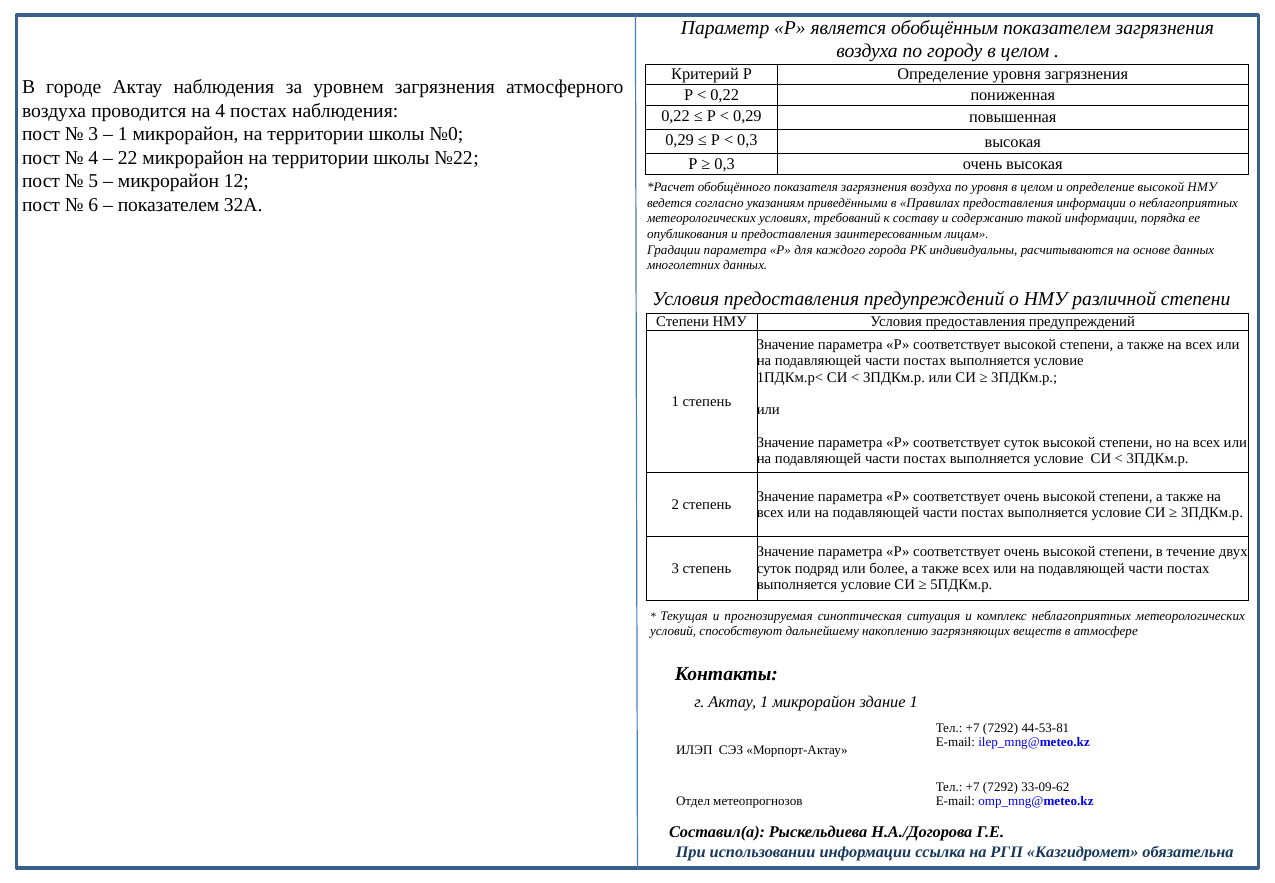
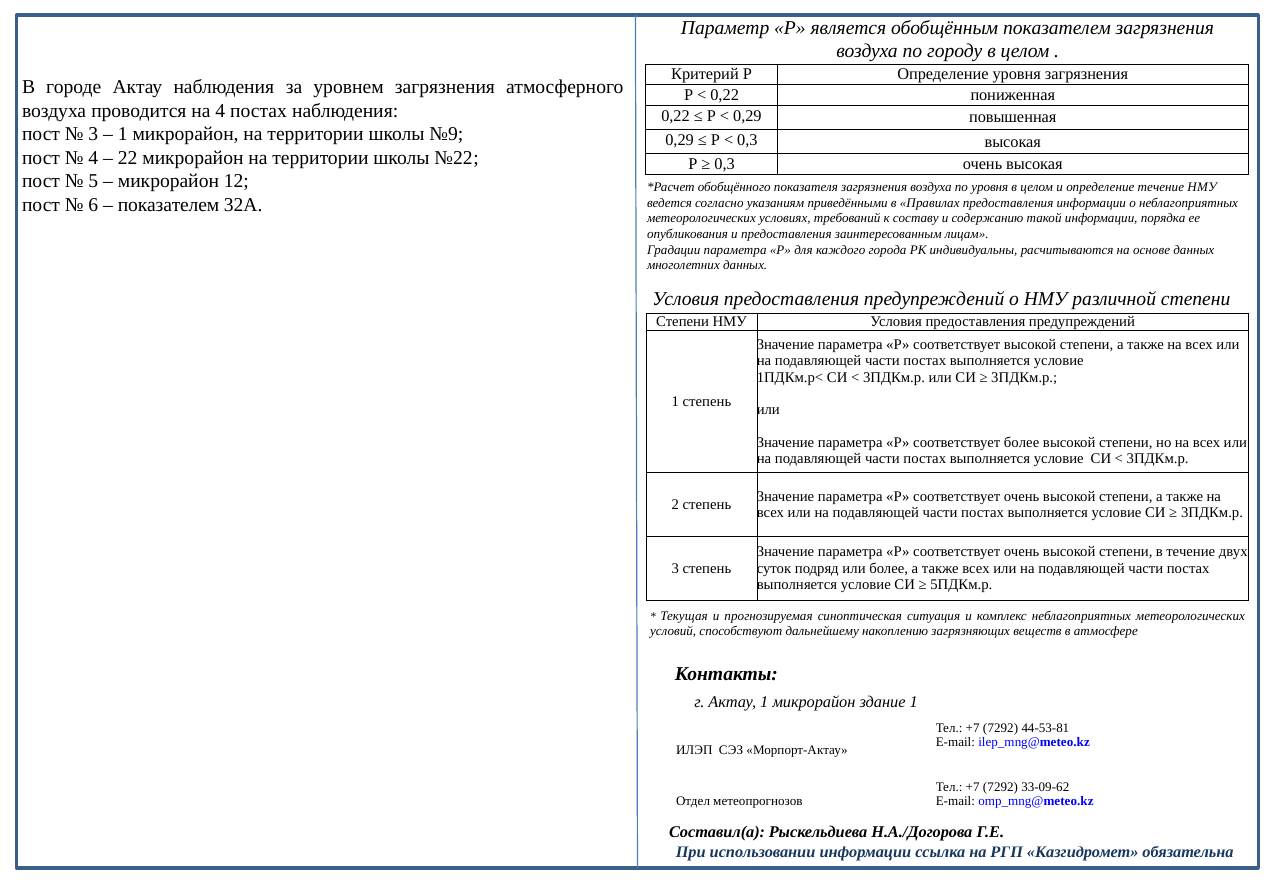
№0: №0 -> №9
определение высокой: высокой -> течение
соответствует суток: суток -> более
